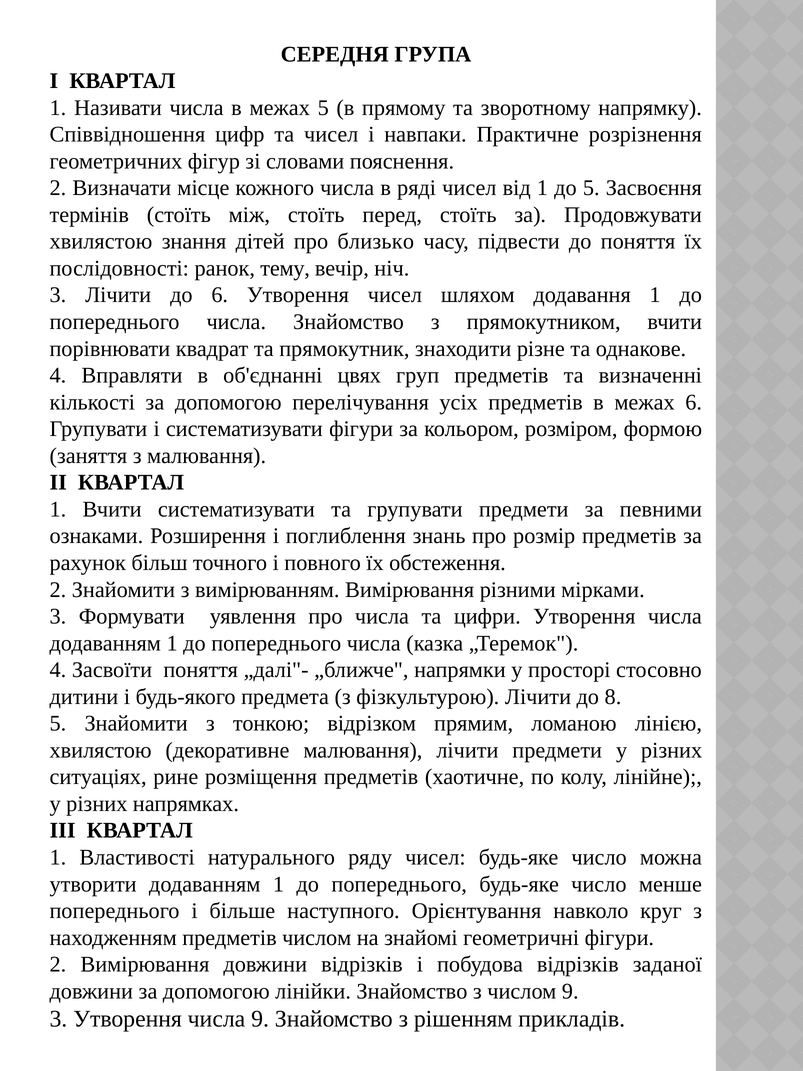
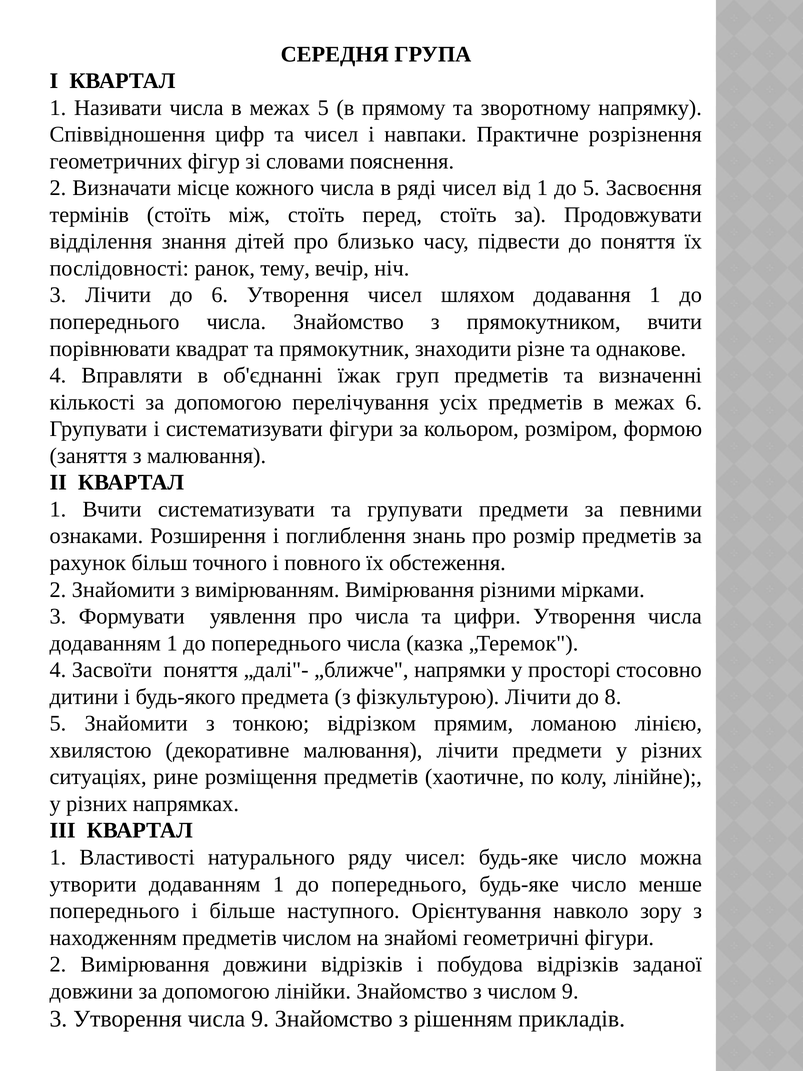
хвилястою at (101, 242): хвилястою -> відділення
цвях: цвях -> їжак
круг: круг -> зору
